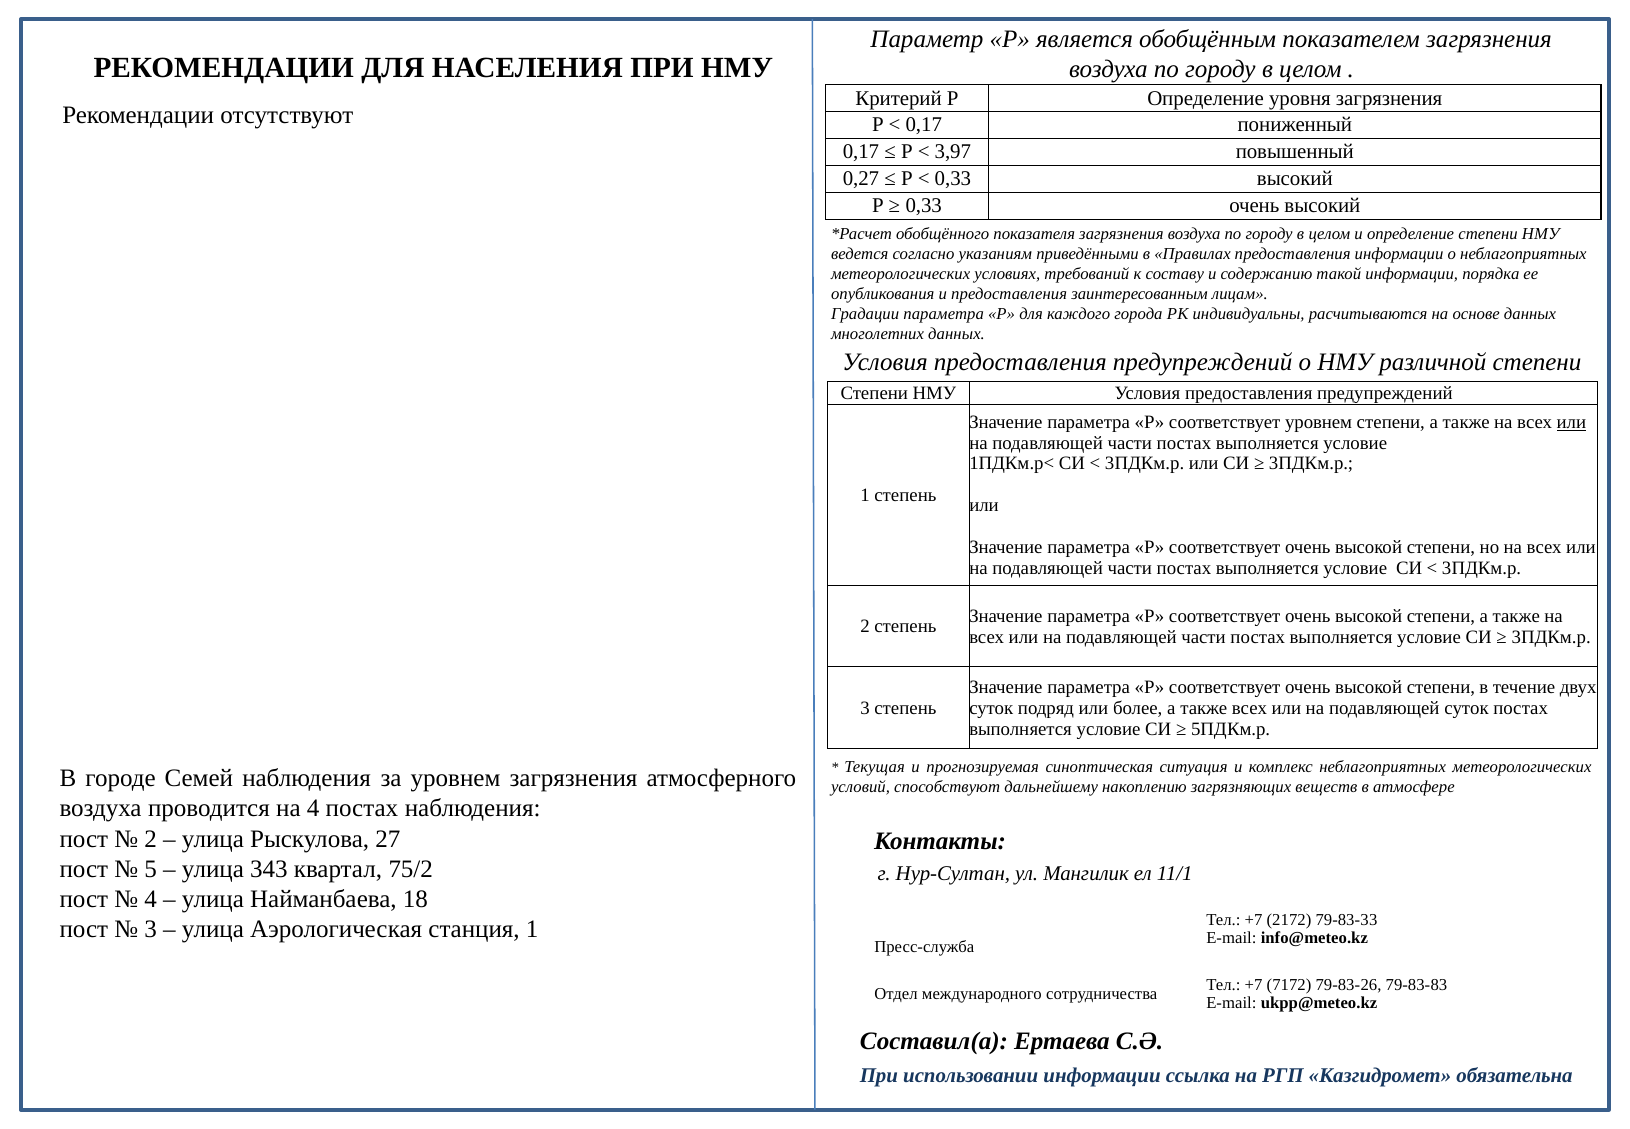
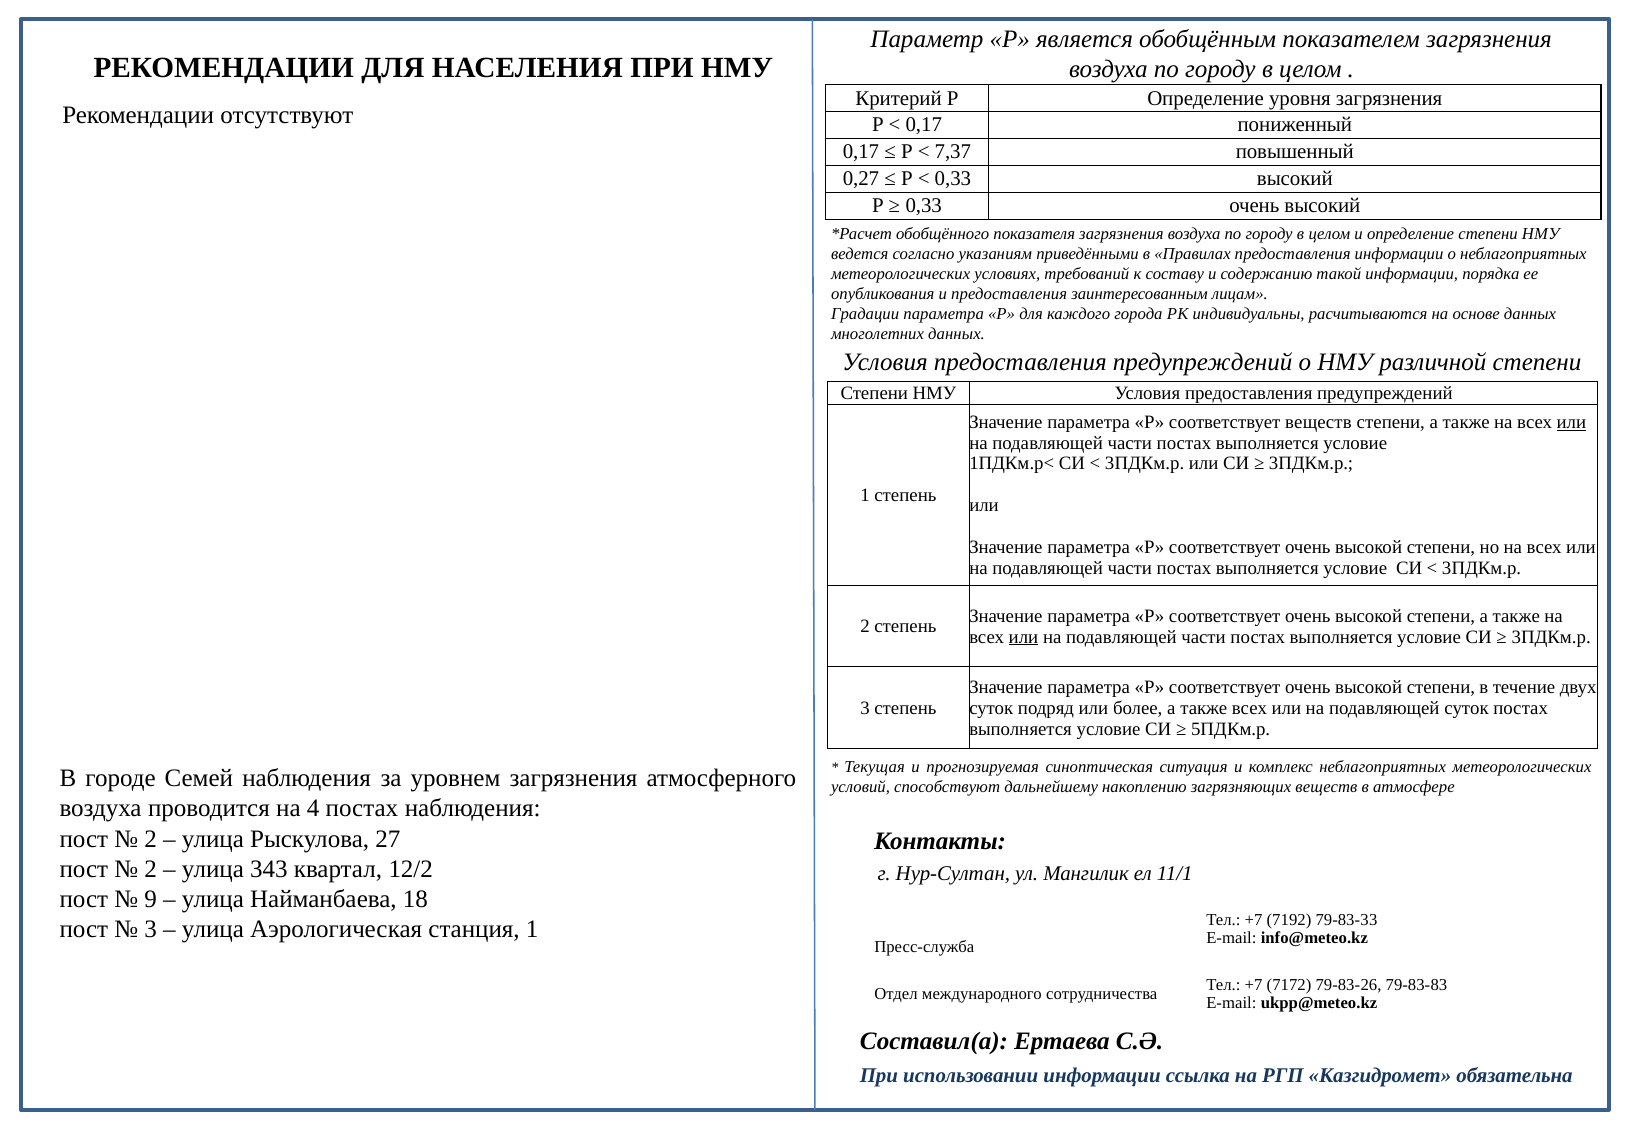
3,97: 3,97 -> 7,37
соответствует уровнем: уровнем -> веществ
или at (1023, 636) underline: none -> present
5 at (151, 868): 5 -> 2
75/2: 75/2 -> 12/2
4 at (151, 899): 4 -> 9
2172: 2172 -> 7192
